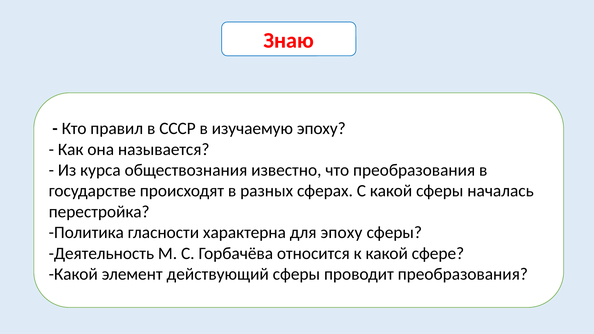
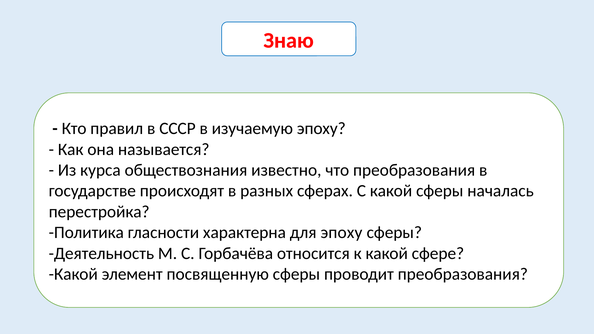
действующий: действующий -> посвященную
